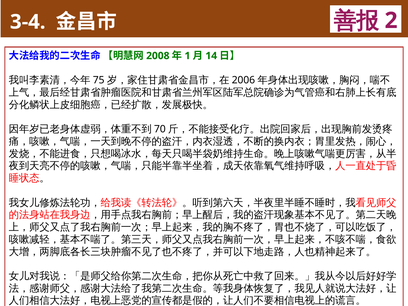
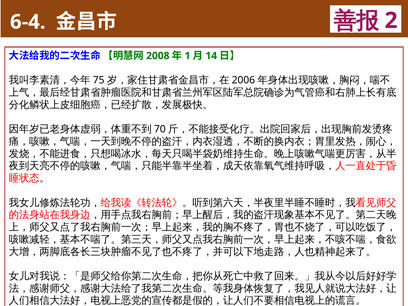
3-4: 3-4 -> 6-4
